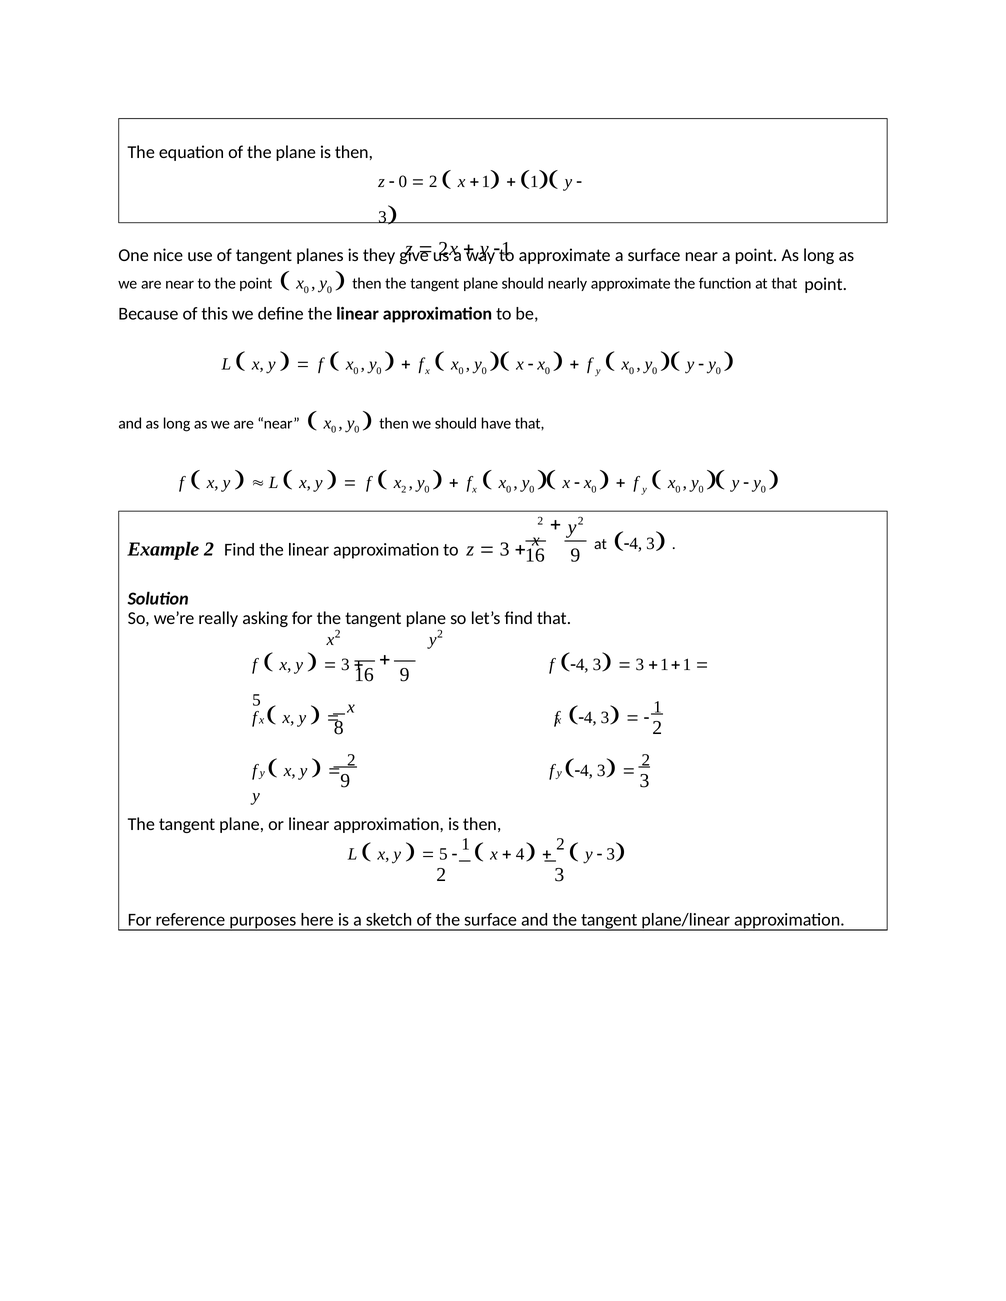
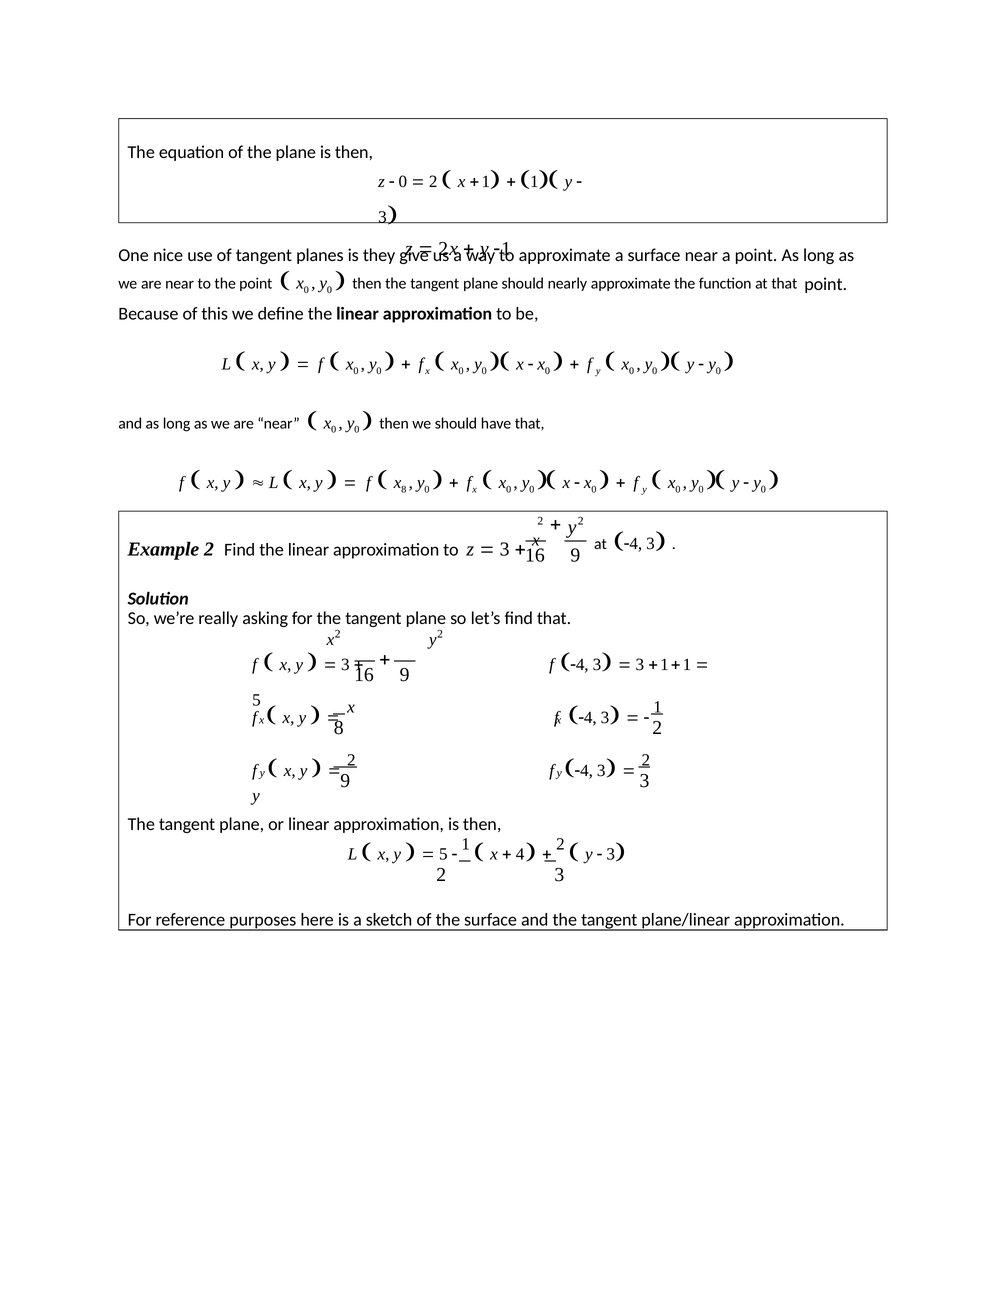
x 2: 2 -> 8
